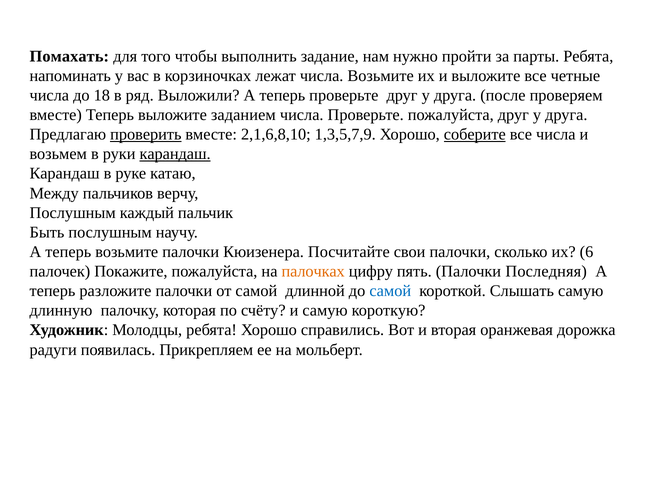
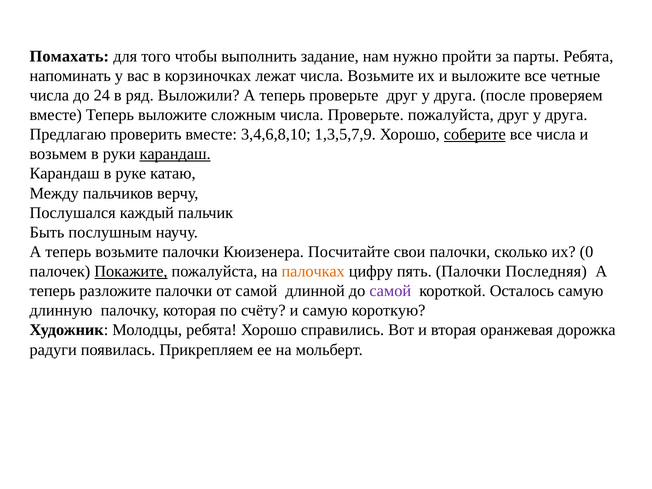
18: 18 -> 24
заданием: заданием -> сложным
проверить underline: present -> none
2,1,6,8,10: 2,1,6,8,10 -> 3,4,6,8,10
Послушным at (73, 213): Послушным -> Послушался
6: 6 -> 0
Покажите underline: none -> present
самой at (390, 291) colour: blue -> purple
Слышать: Слышать -> Осталось
